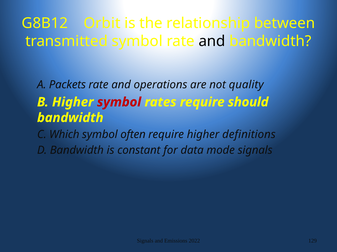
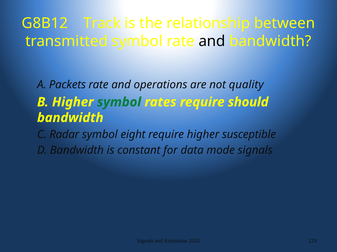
Orbit: Orbit -> Track
symbol at (119, 102) colour: red -> green
Which: Which -> Radar
often: often -> eight
definitions: definitions -> susceptible
